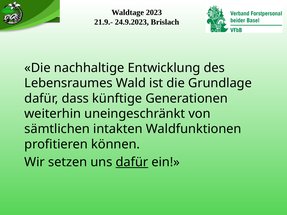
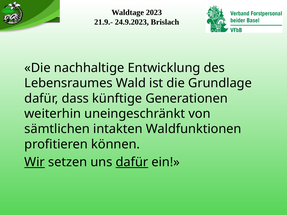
Wir underline: none -> present
